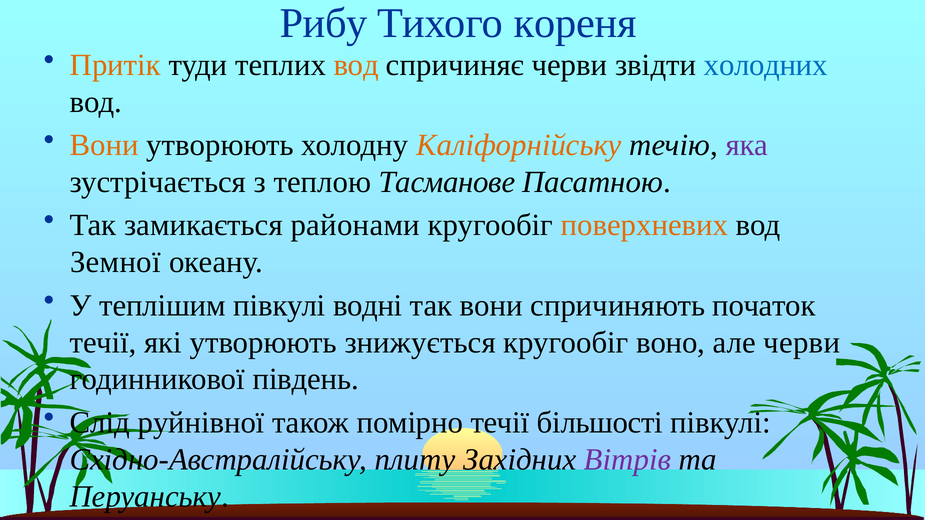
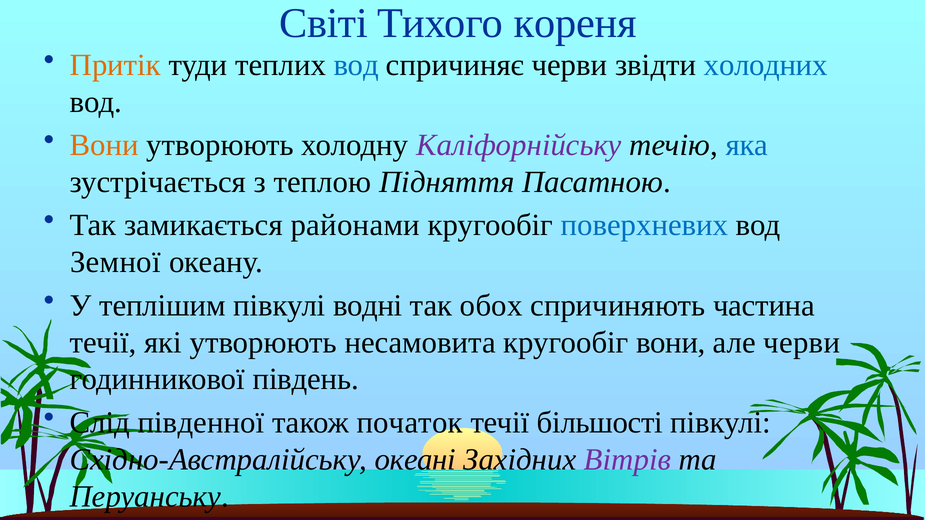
Рибу: Рибу -> Світі
вод at (356, 65) colour: orange -> blue
Каліфорнійську colour: orange -> purple
яка colour: purple -> blue
Тасманове: Тасманове -> Підняття
поверхневих colour: orange -> blue
так вони: вони -> обох
початок: початок -> частина
знижується: знижується -> несамовита
кругообіг воно: воно -> вони
руйнівної: руйнівної -> південної
помірно: помірно -> початок
плиту: плиту -> океані
